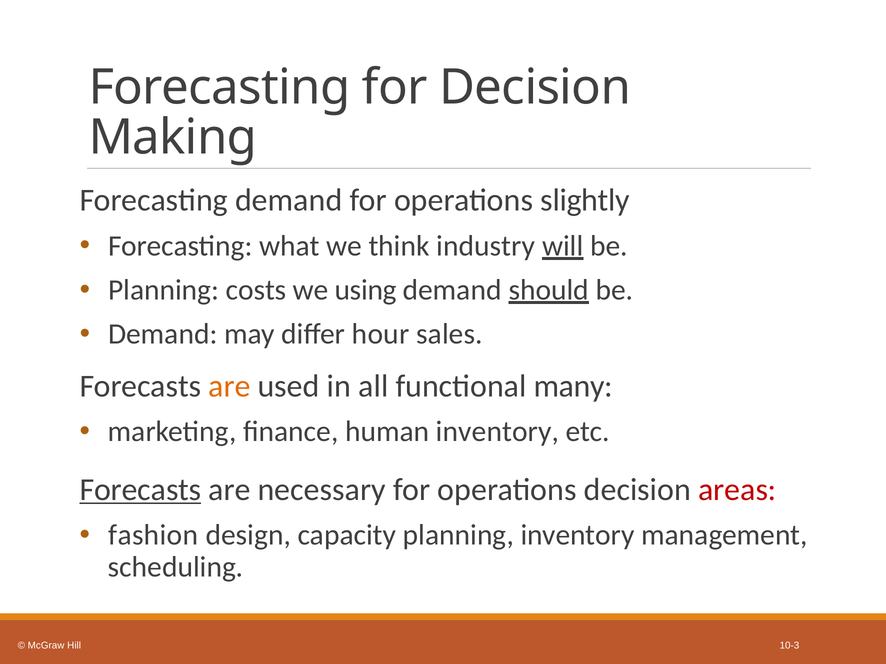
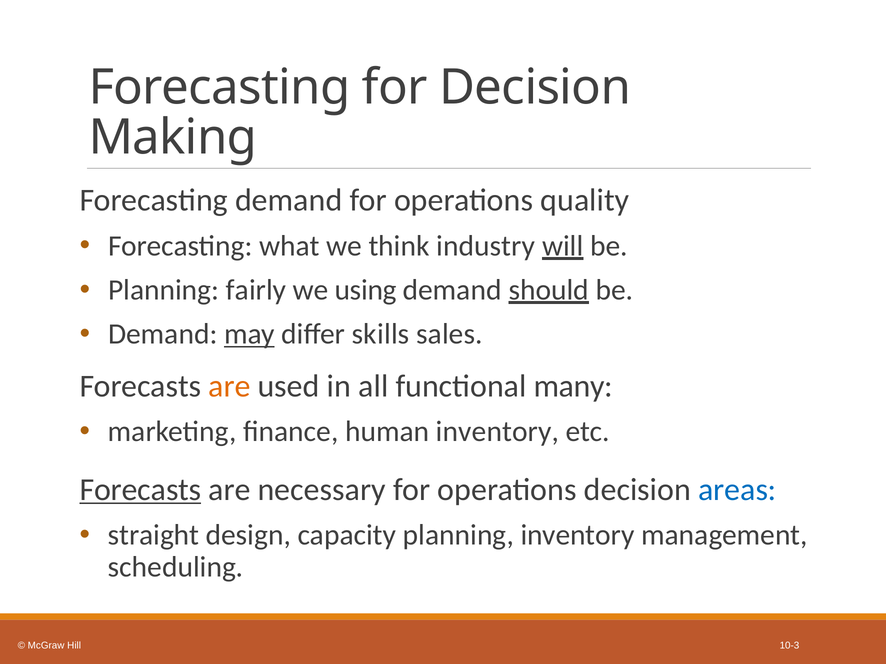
slightly: slightly -> quality
costs: costs -> fairly
may underline: none -> present
hour: hour -> skills
areas colour: red -> blue
fashion: fashion -> straight
